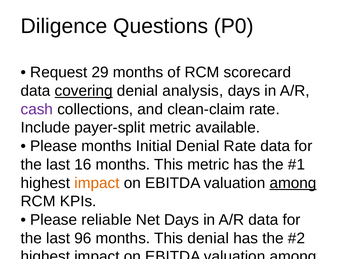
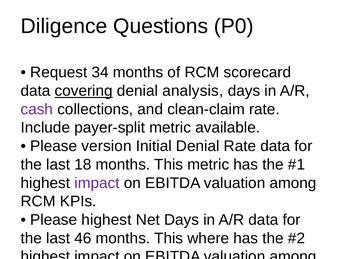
29: 29 -> 34
Please months: months -> version
16: 16 -> 18
impact at (97, 183) colour: orange -> purple
among at (293, 183) underline: present -> none
Please reliable: reliable -> highest
96: 96 -> 46
This denial: denial -> where
